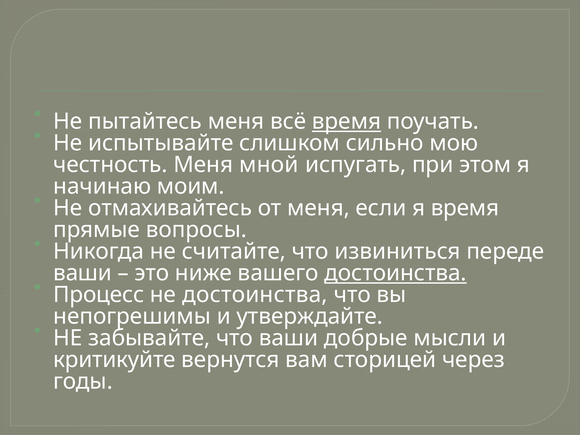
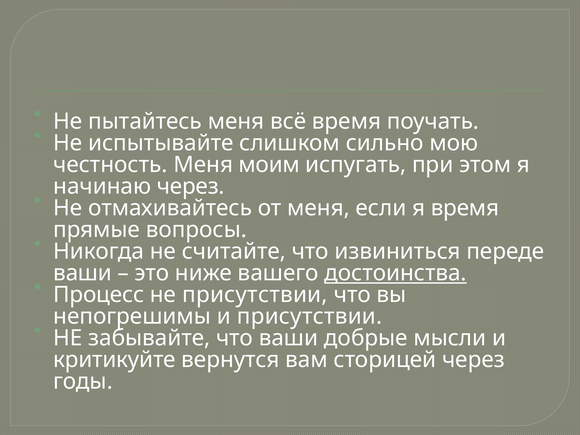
время at (346, 122) underline: present -> none
мной: мной -> моим
начинаю моим: моим -> через
не достоинства: достоинства -> присутствии
и утверждайте: утверждайте -> присутствии
